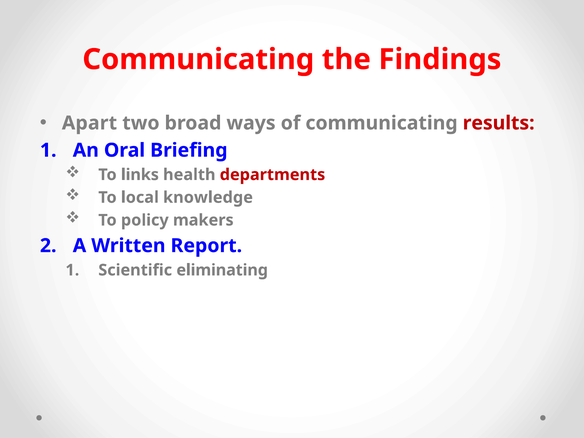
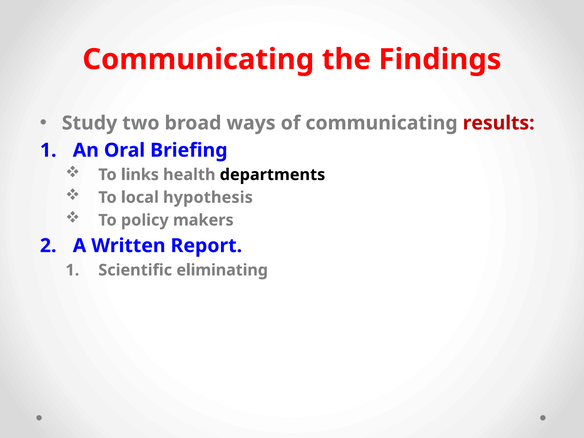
Apart: Apart -> Study
departments colour: red -> black
knowledge: knowledge -> hypothesis
